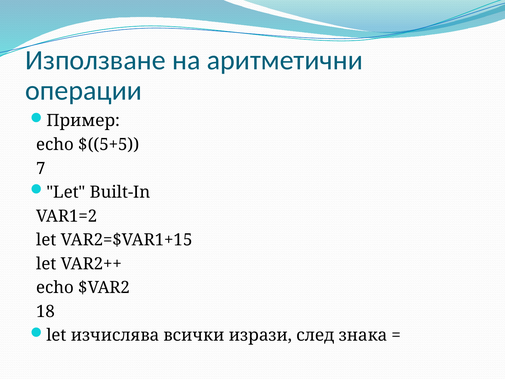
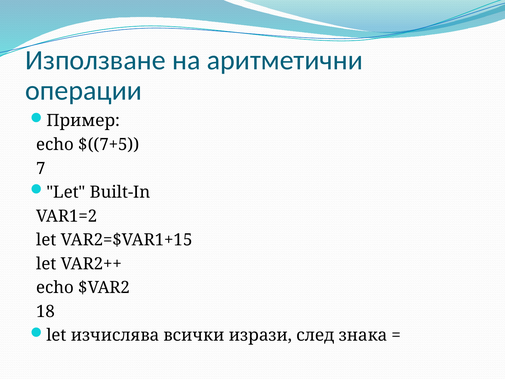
$((5+5: $((5+5 -> $((7+5
